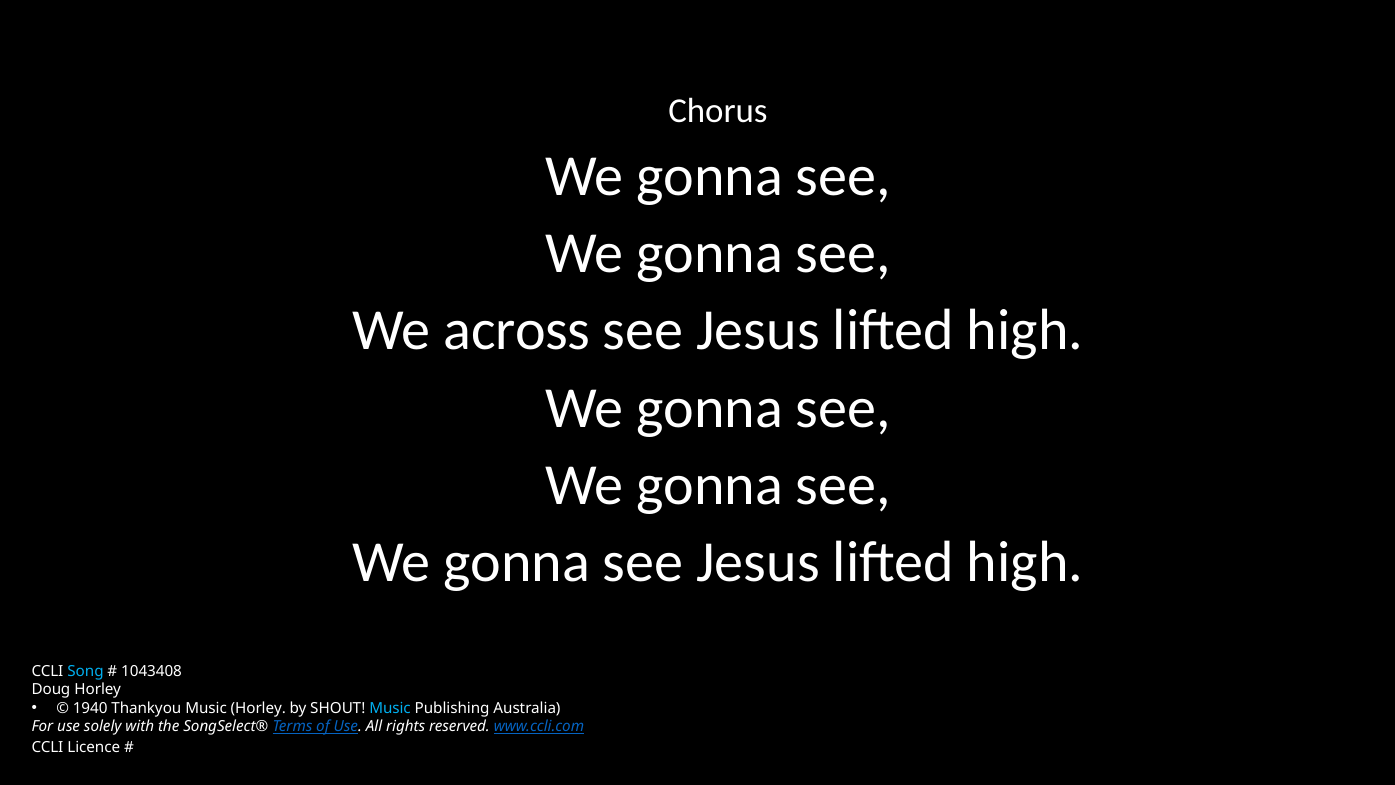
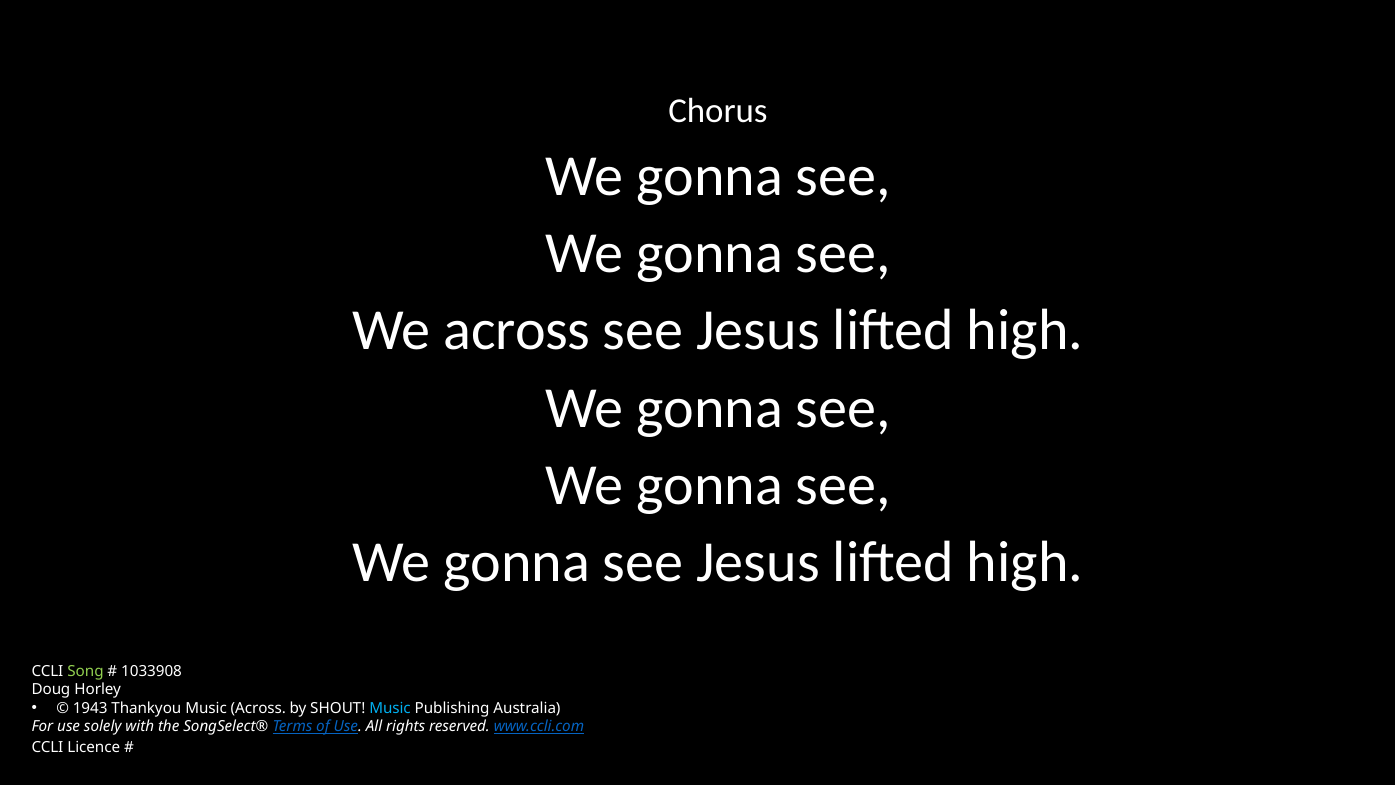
Song colour: light blue -> light green
1043408: 1043408 -> 1033908
1940: 1940 -> 1943
Music Horley: Horley -> Across
